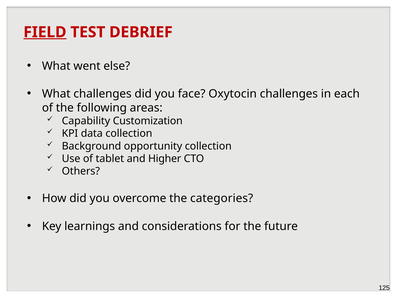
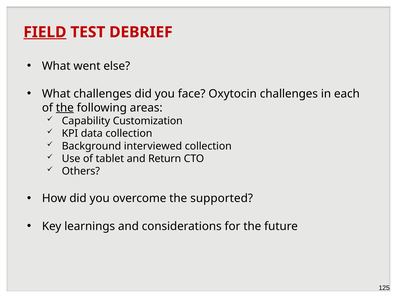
the at (65, 108) underline: none -> present
opportunity: opportunity -> interviewed
Higher: Higher -> Return
categories: categories -> supported
